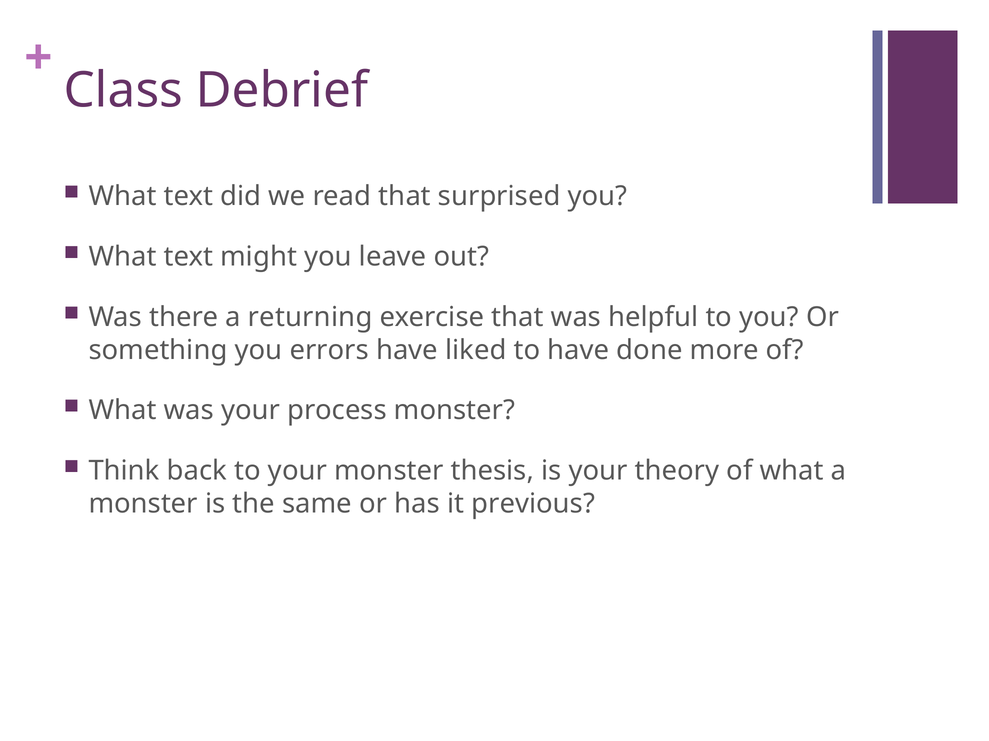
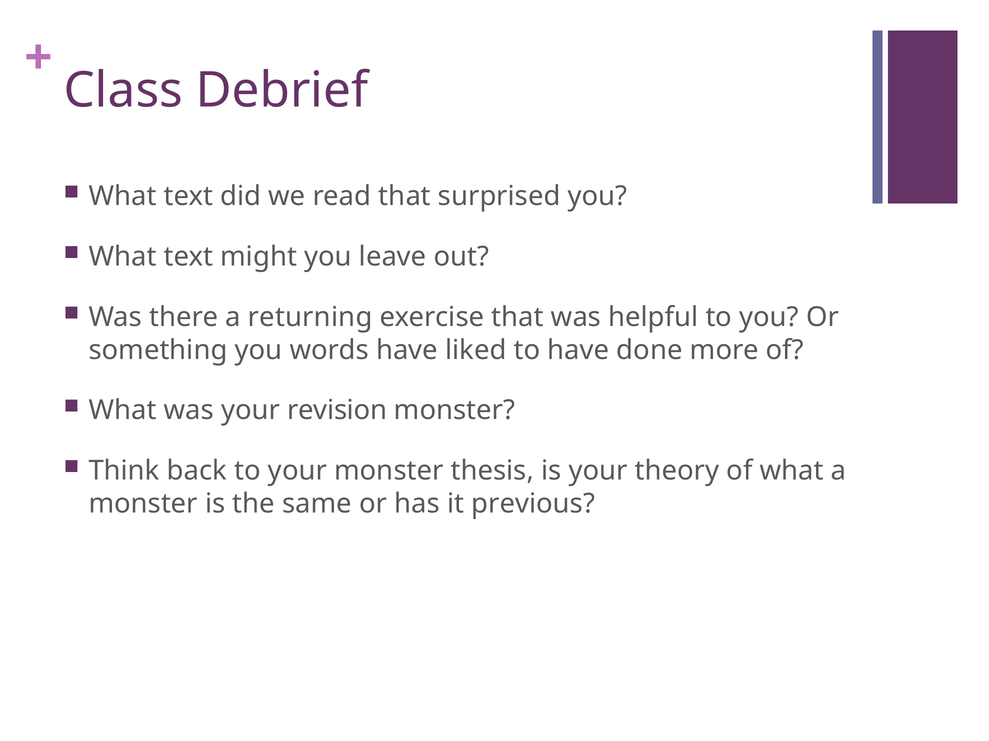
errors: errors -> words
process: process -> revision
